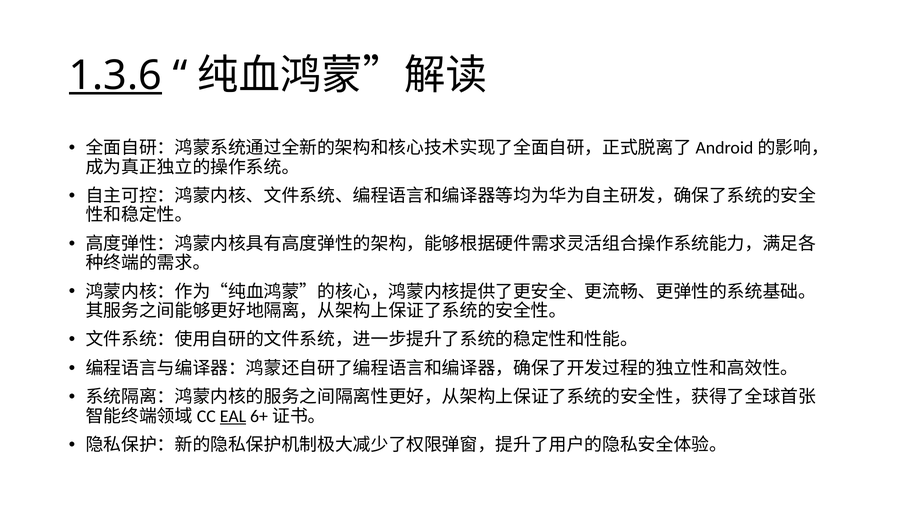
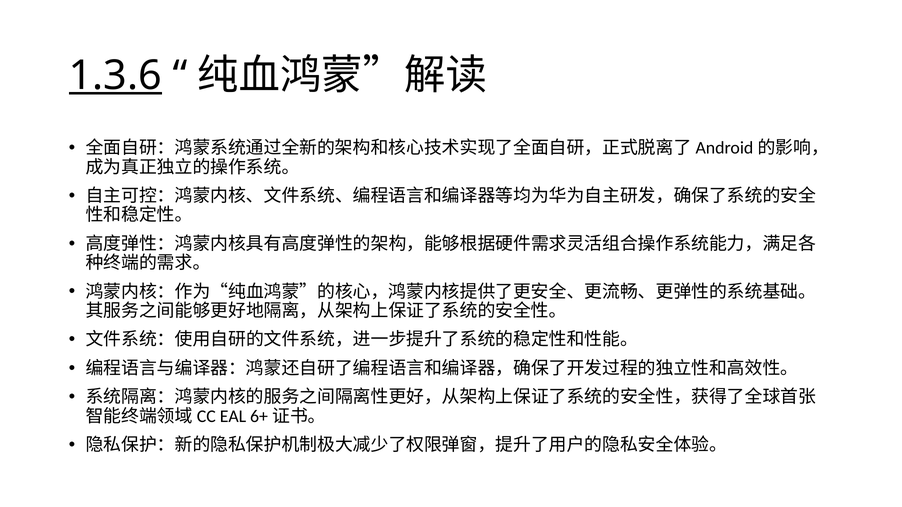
EAL underline: present -> none
